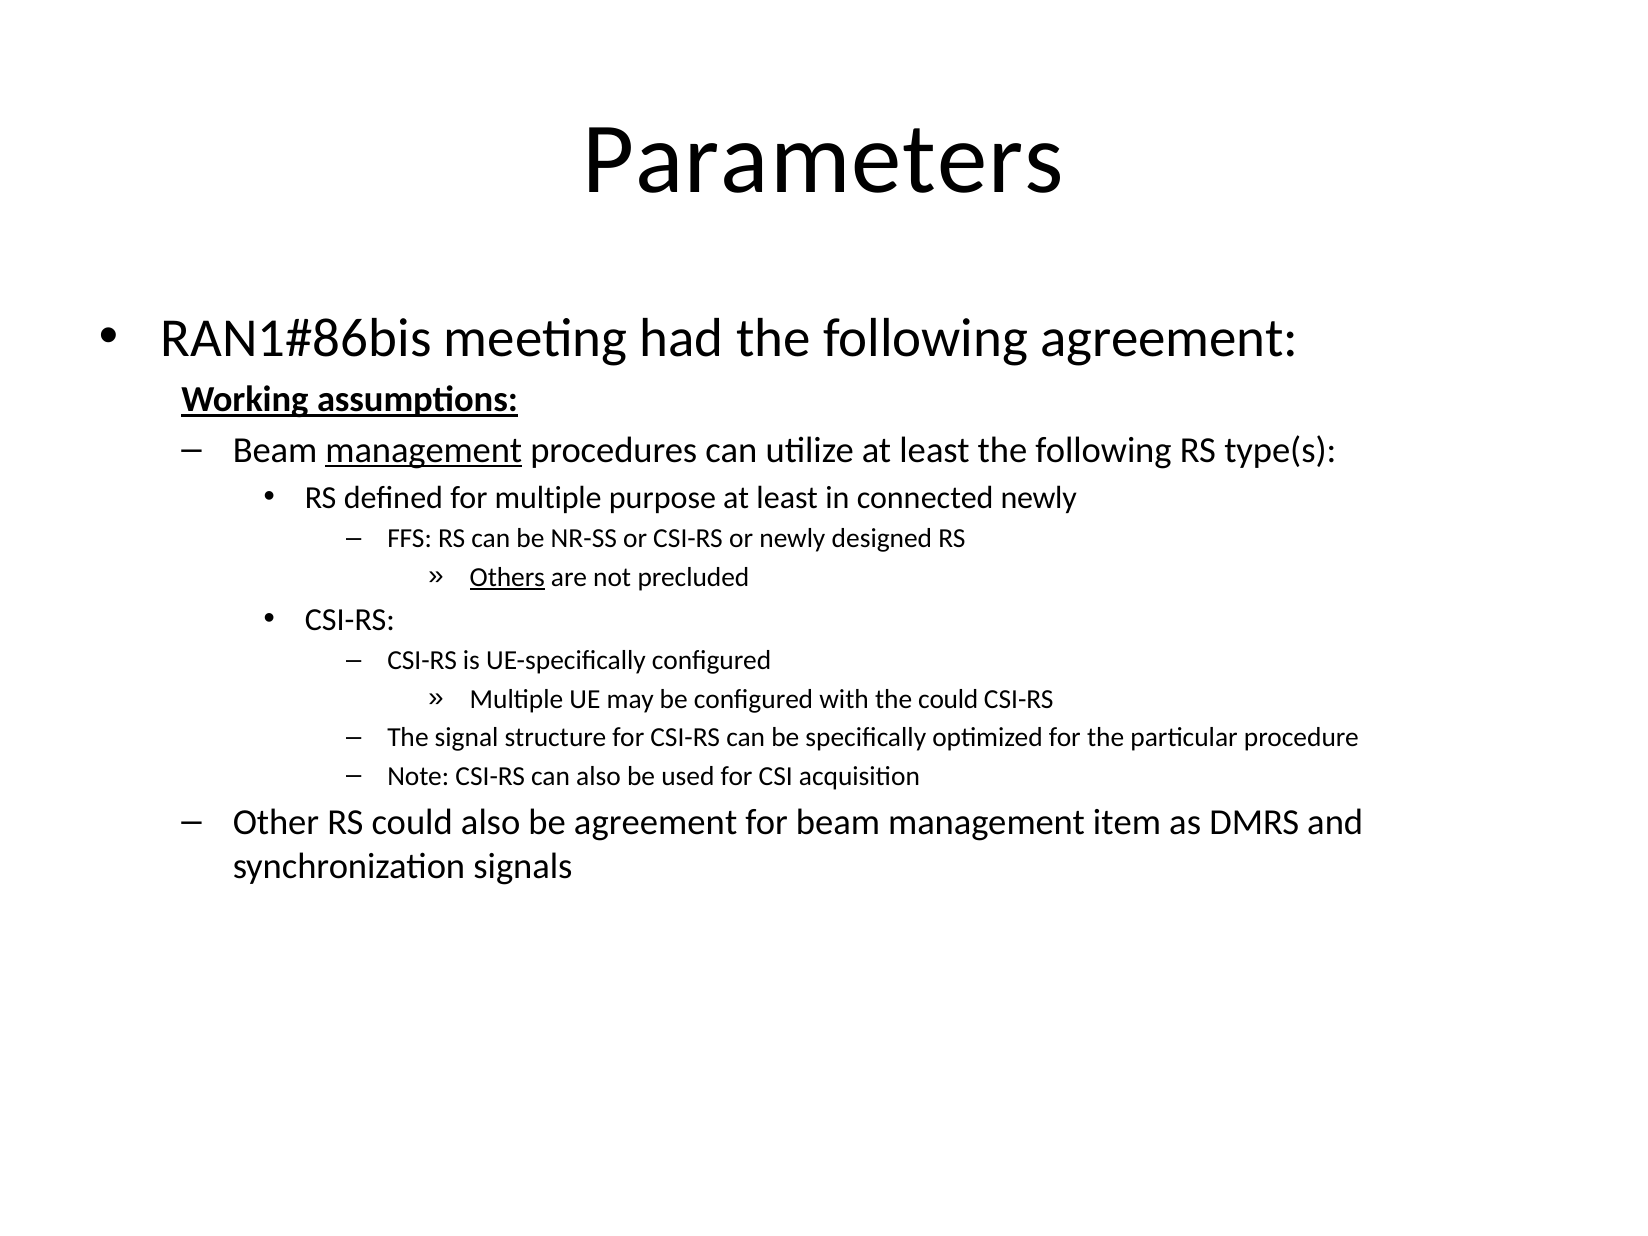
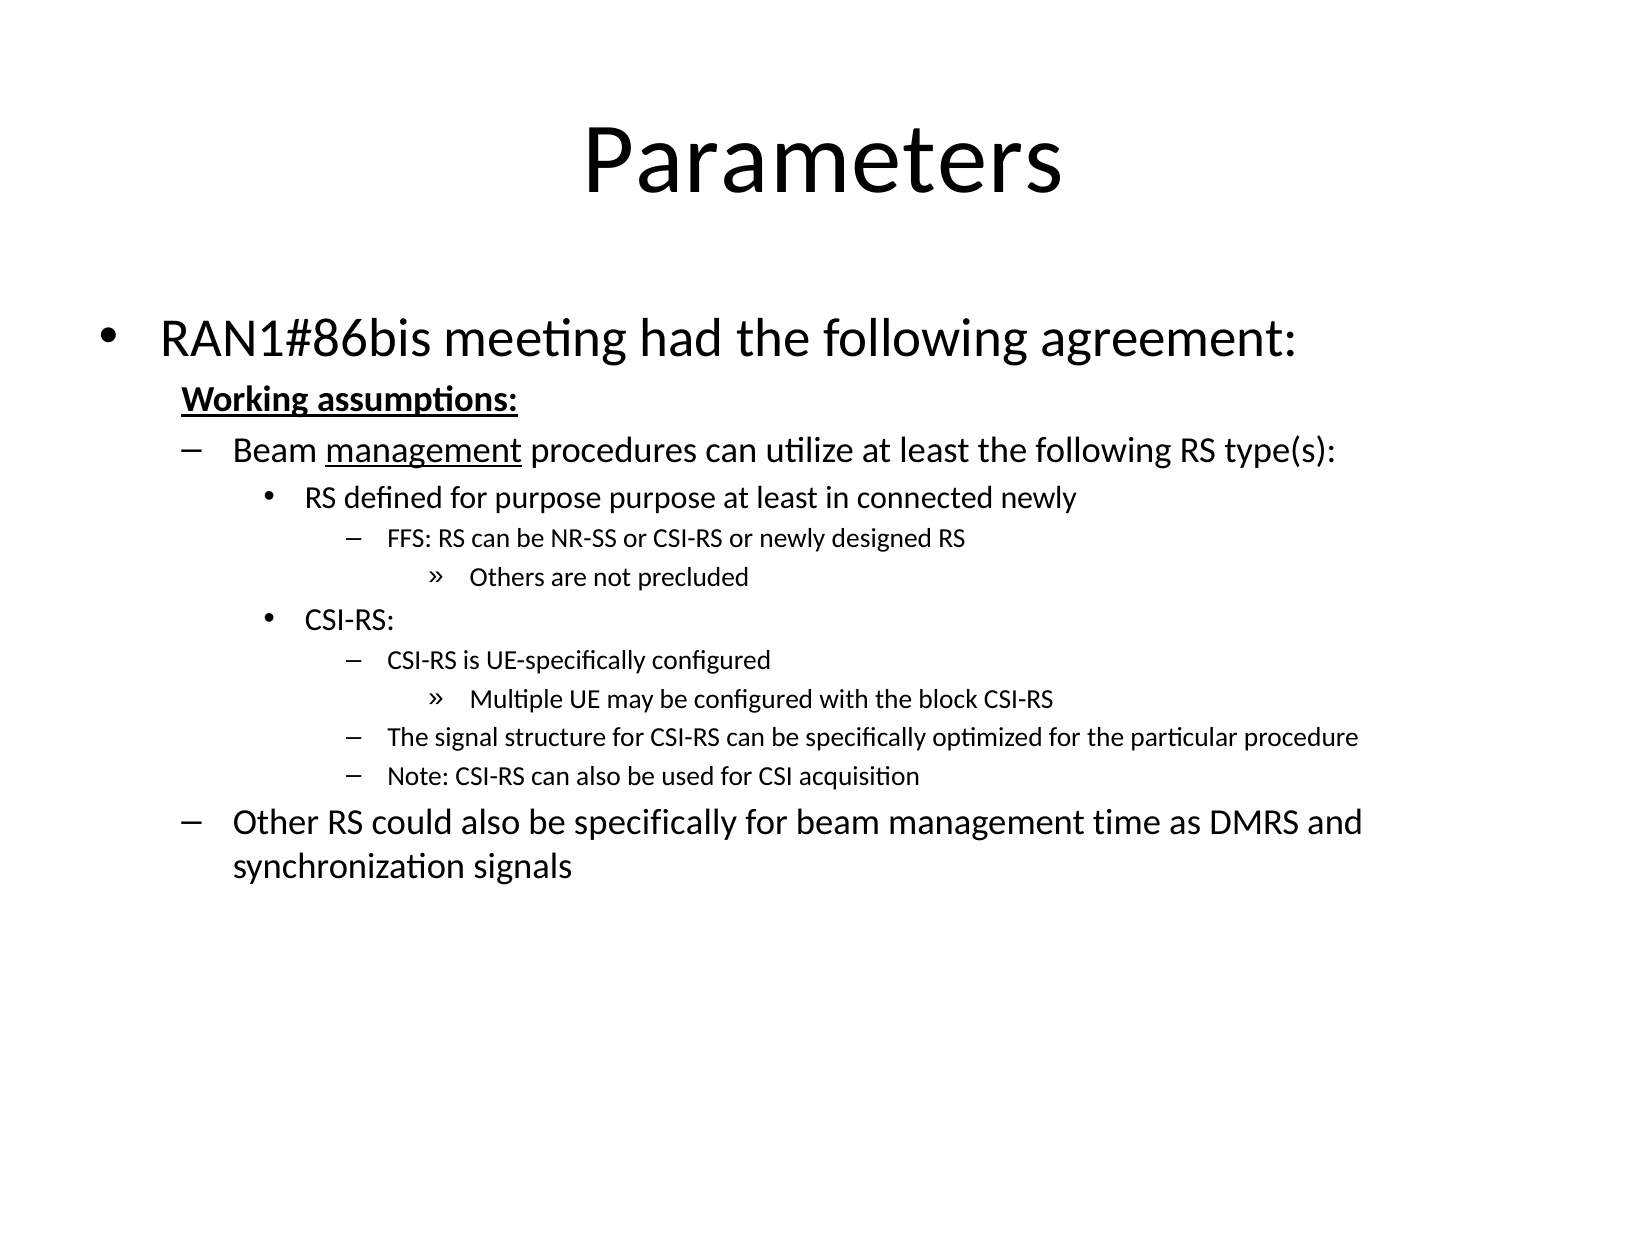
for multiple: multiple -> purpose
Others underline: present -> none
the could: could -> block
also be agreement: agreement -> specifically
item: item -> time
